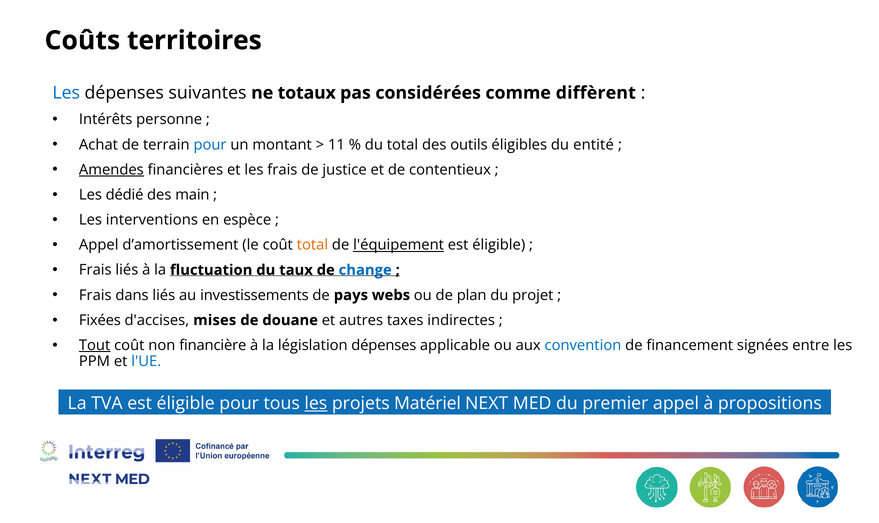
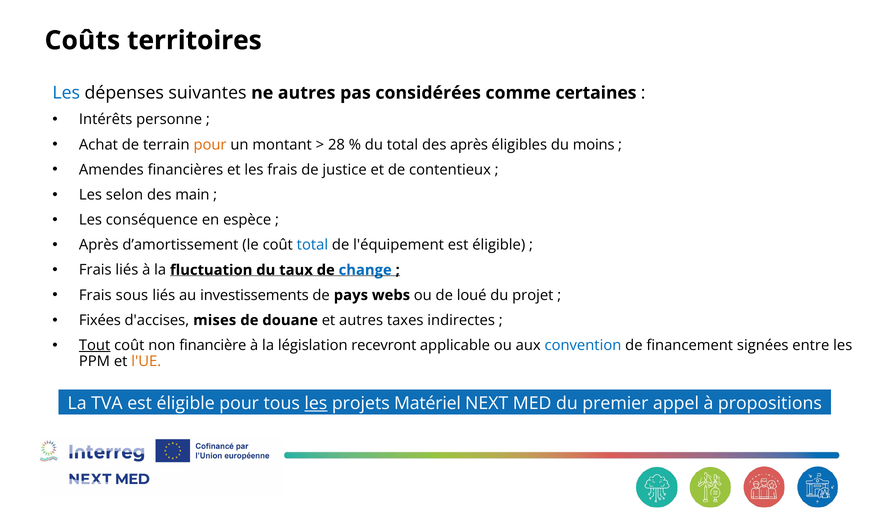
ne totaux: totaux -> autres
diffèrent: diffèrent -> certaines
pour at (210, 145) colour: blue -> orange
11: 11 -> 28
des outils: outils -> après
entité: entité -> moins
Amendes underline: present -> none
dédié: dédié -> selon
interventions: interventions -> conséquence
Appel at (99, 245): Appel -> Après
total at (312, 245) colour: orange -> blue
l'équipement underline: present -> none
dans: dans -> sous
plan: plan -> loué
législation dépenses: dépenses -> recevront
l'UE colour: blue -> orange
